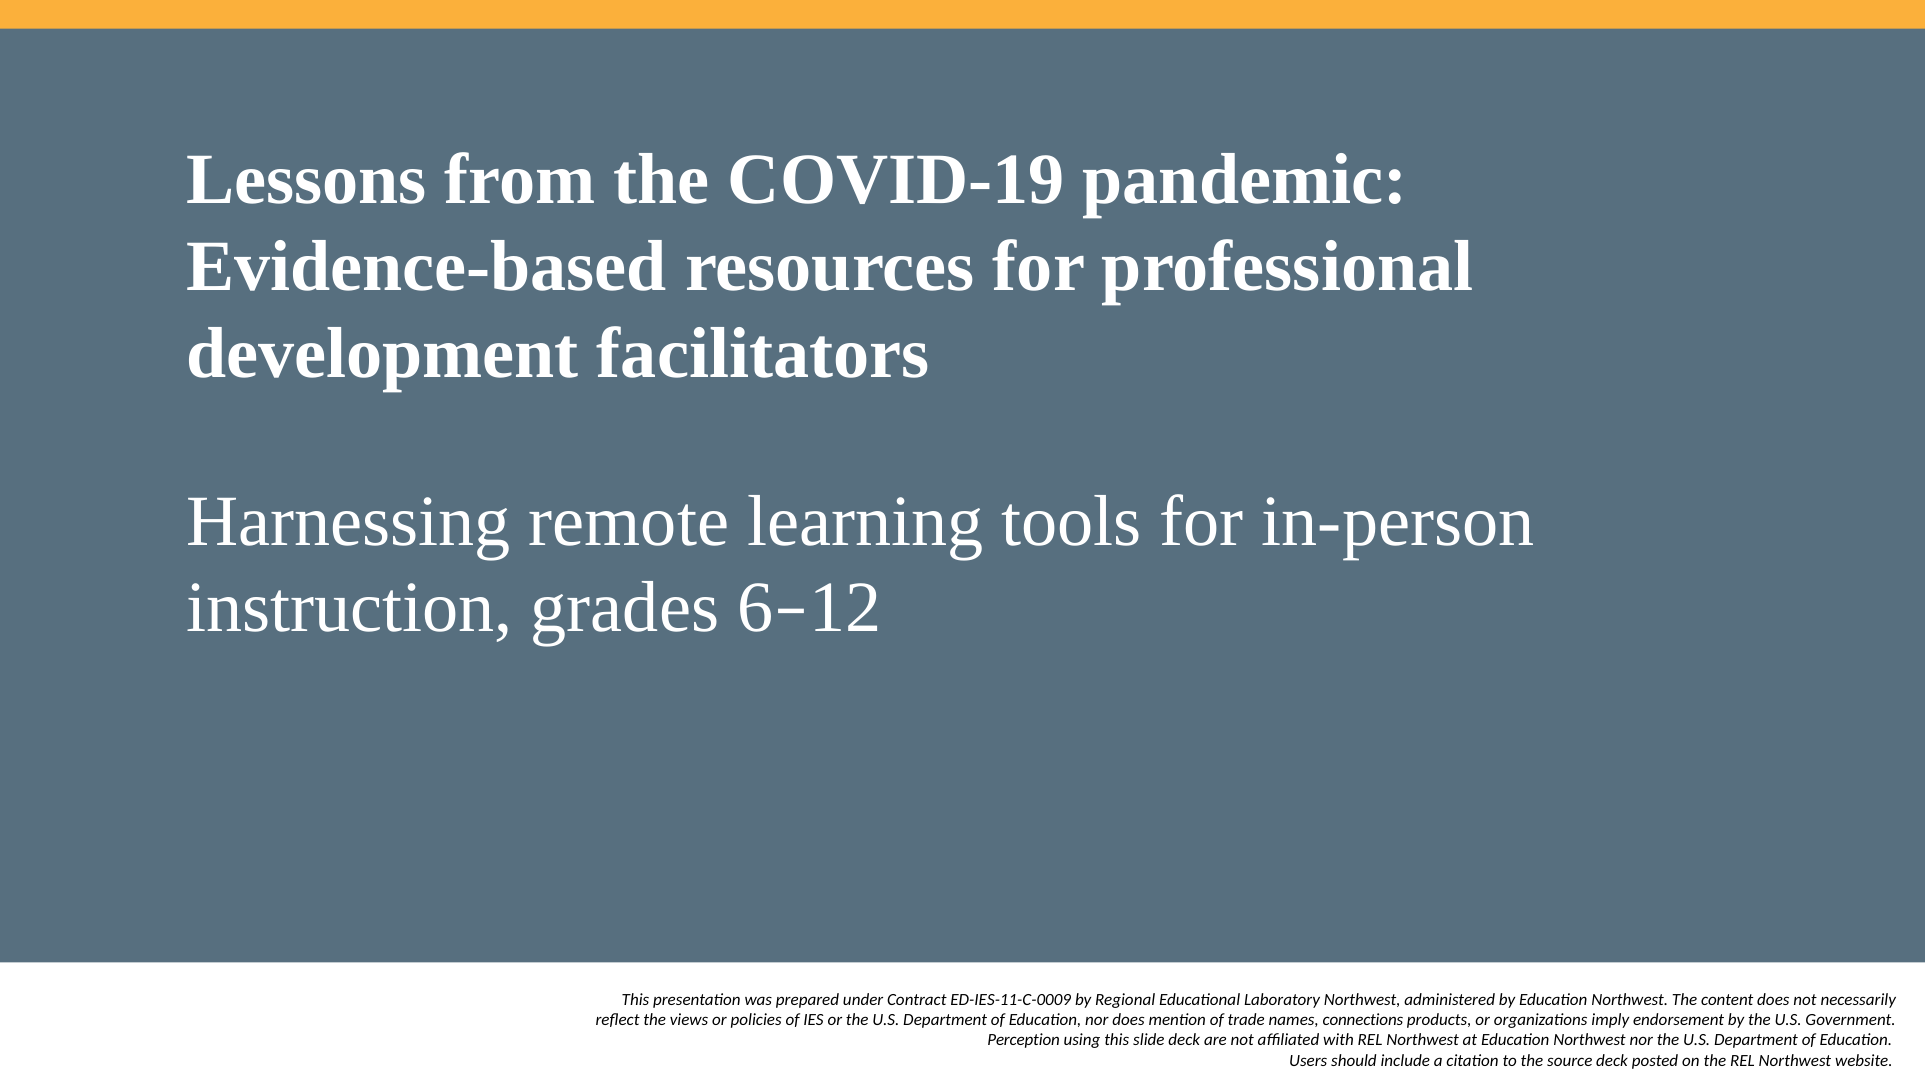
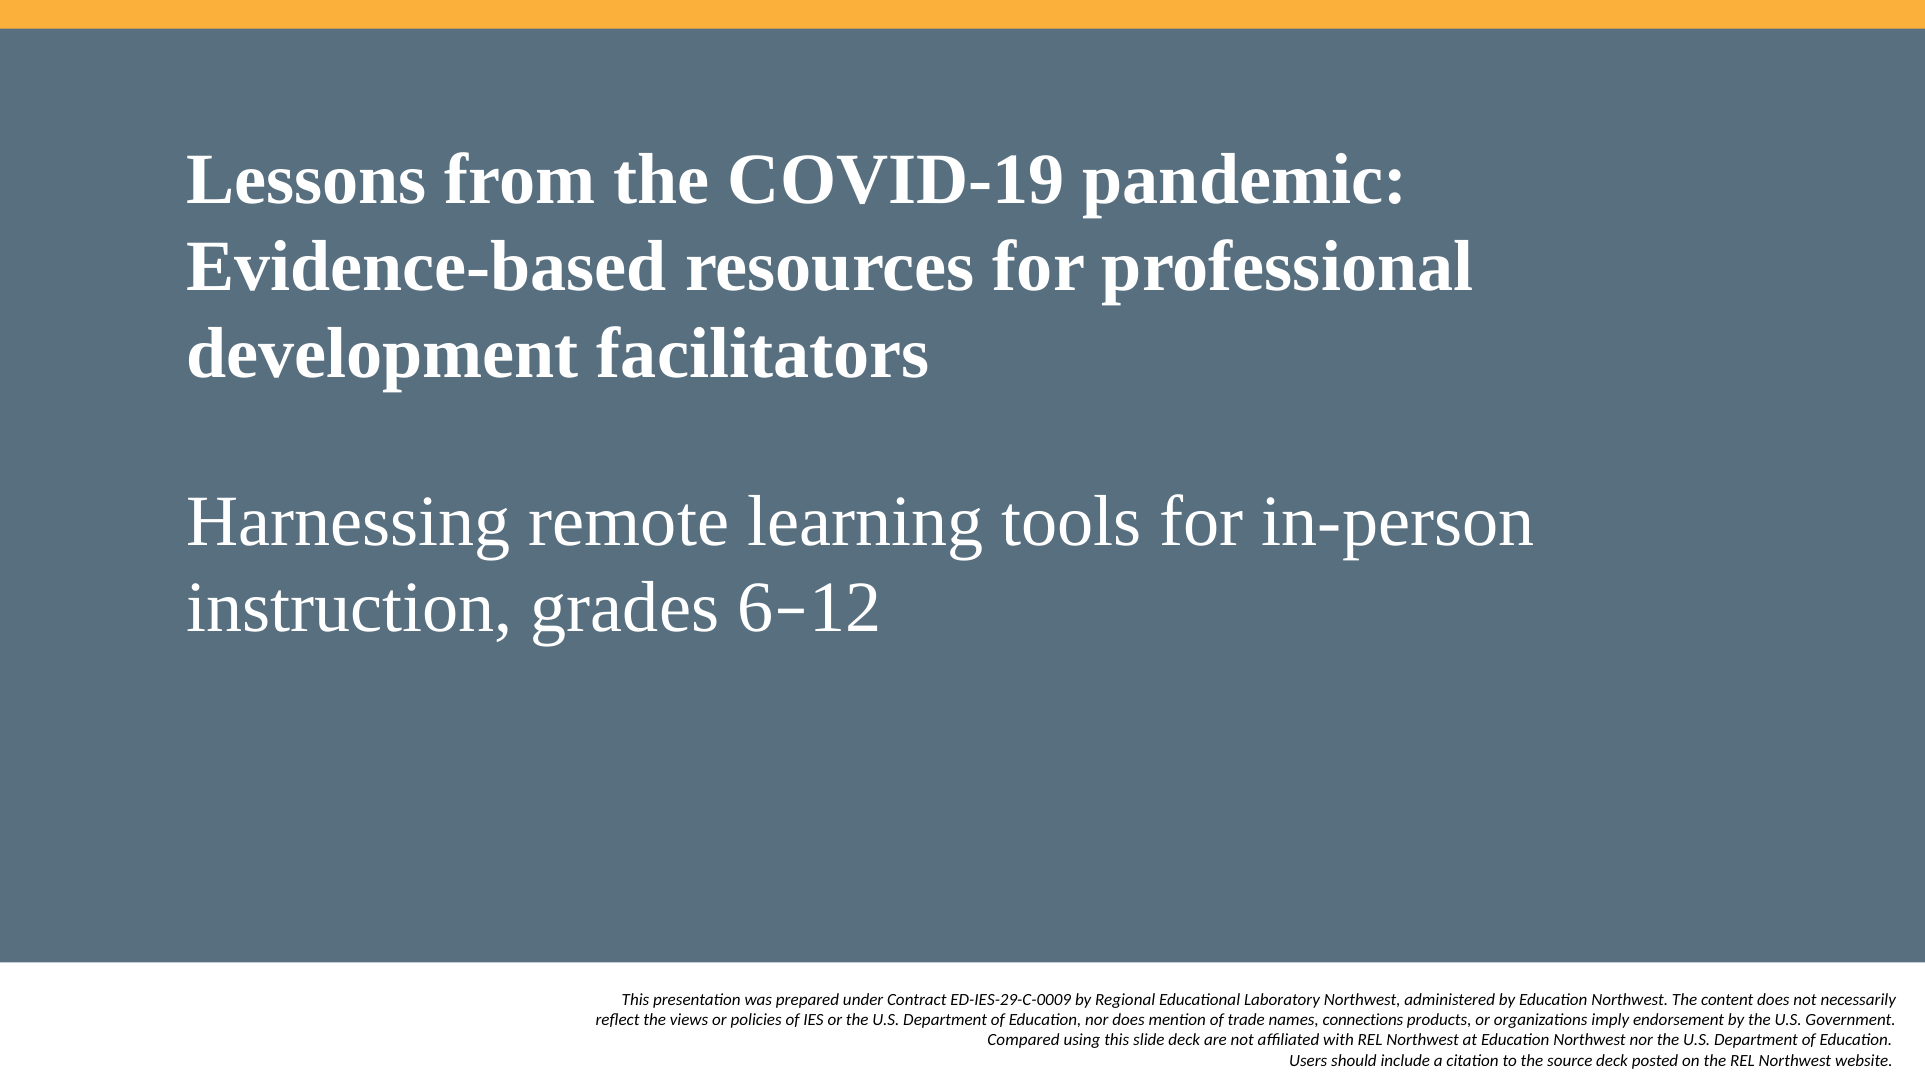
ED-IES-11-C-0009: ED-IES-11-C-0009 -> ED-IES-29-C-0009
Perception: Perception -> Compared
